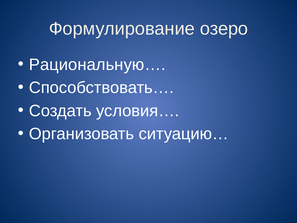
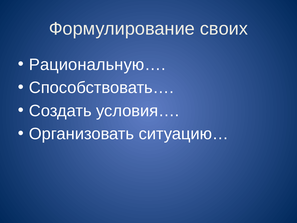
озеро: озеро -> своих
